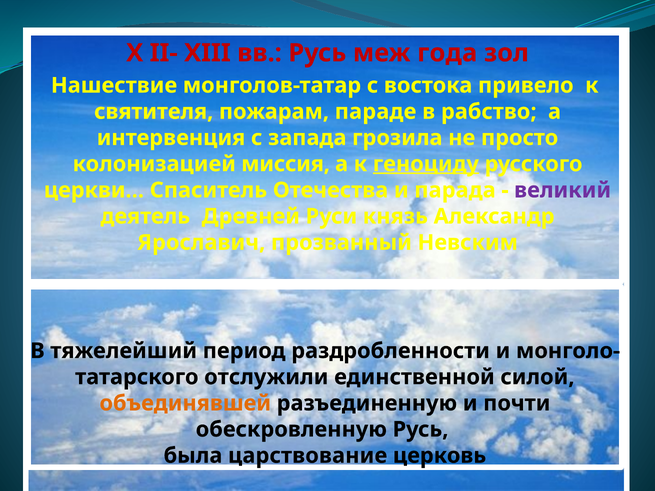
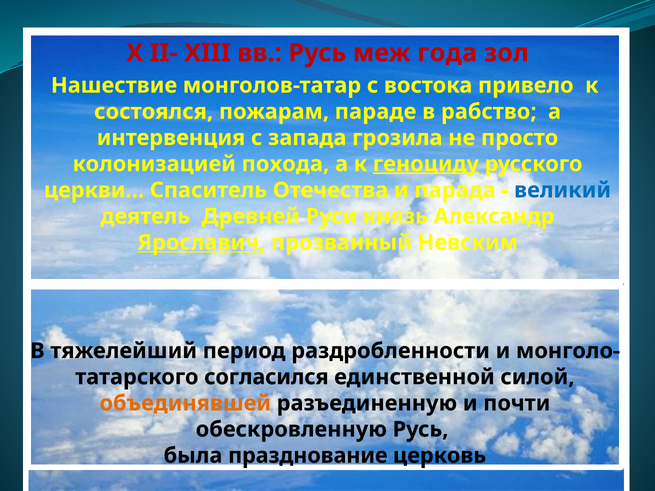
святителя: святителя -> состоялся
миссия: миссия -> похода
великий colour: purple -> blue
Ярославич underline: none -> present
отслужили: отслужили -> согласился
царствование: царствование -> празднование
